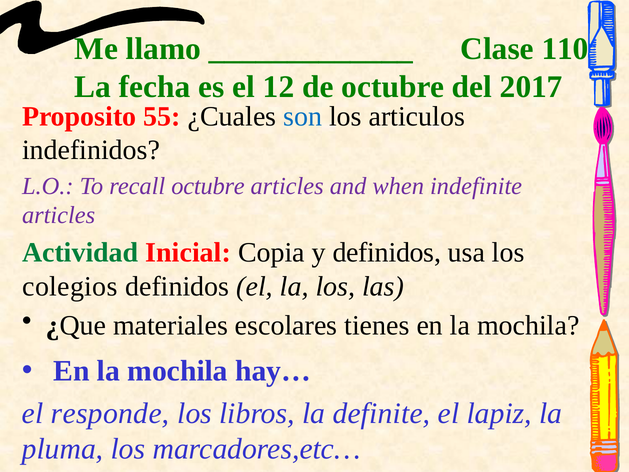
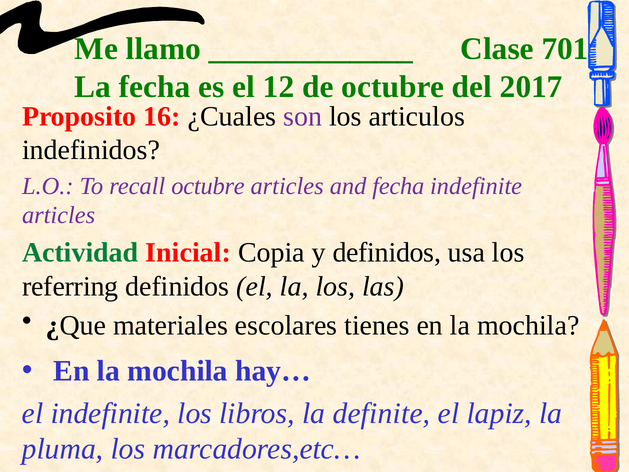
110: 110 -> 701
55: 55 -> 16
son colour: blue -> purple
and when: when -> fecha
colegios: colegios -> referring
el responde: responde -> indefinite
